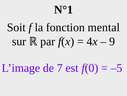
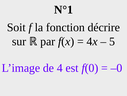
mental: mental -> décrire
9: 9 -> 5
7: 7 -> 4
–5: –5 -> –0
